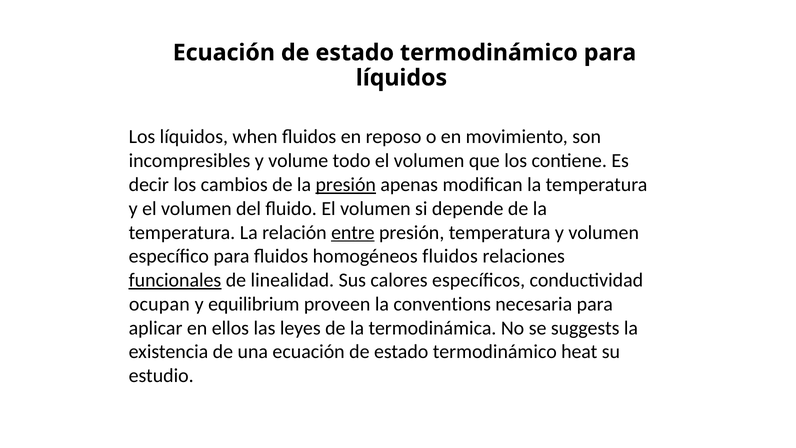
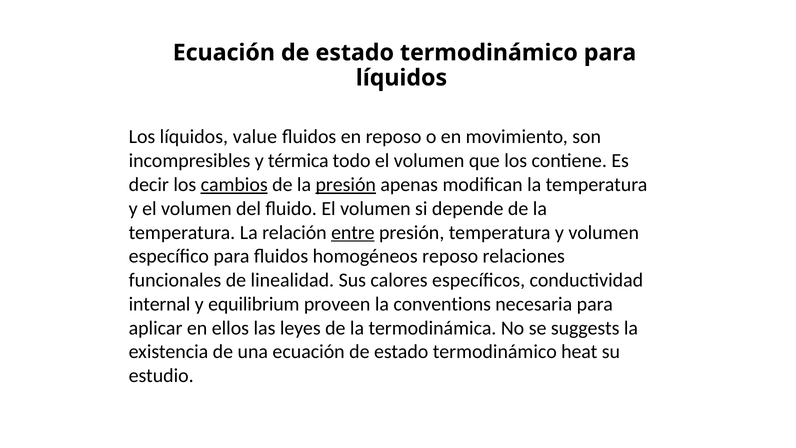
when: when -> value
volume: volume -> térmica
cambios underline: none -> present
homogéneos fluidos: fluidos -> reposo
funcionales underline: present -> none
ocupan: ocupan -> internal
